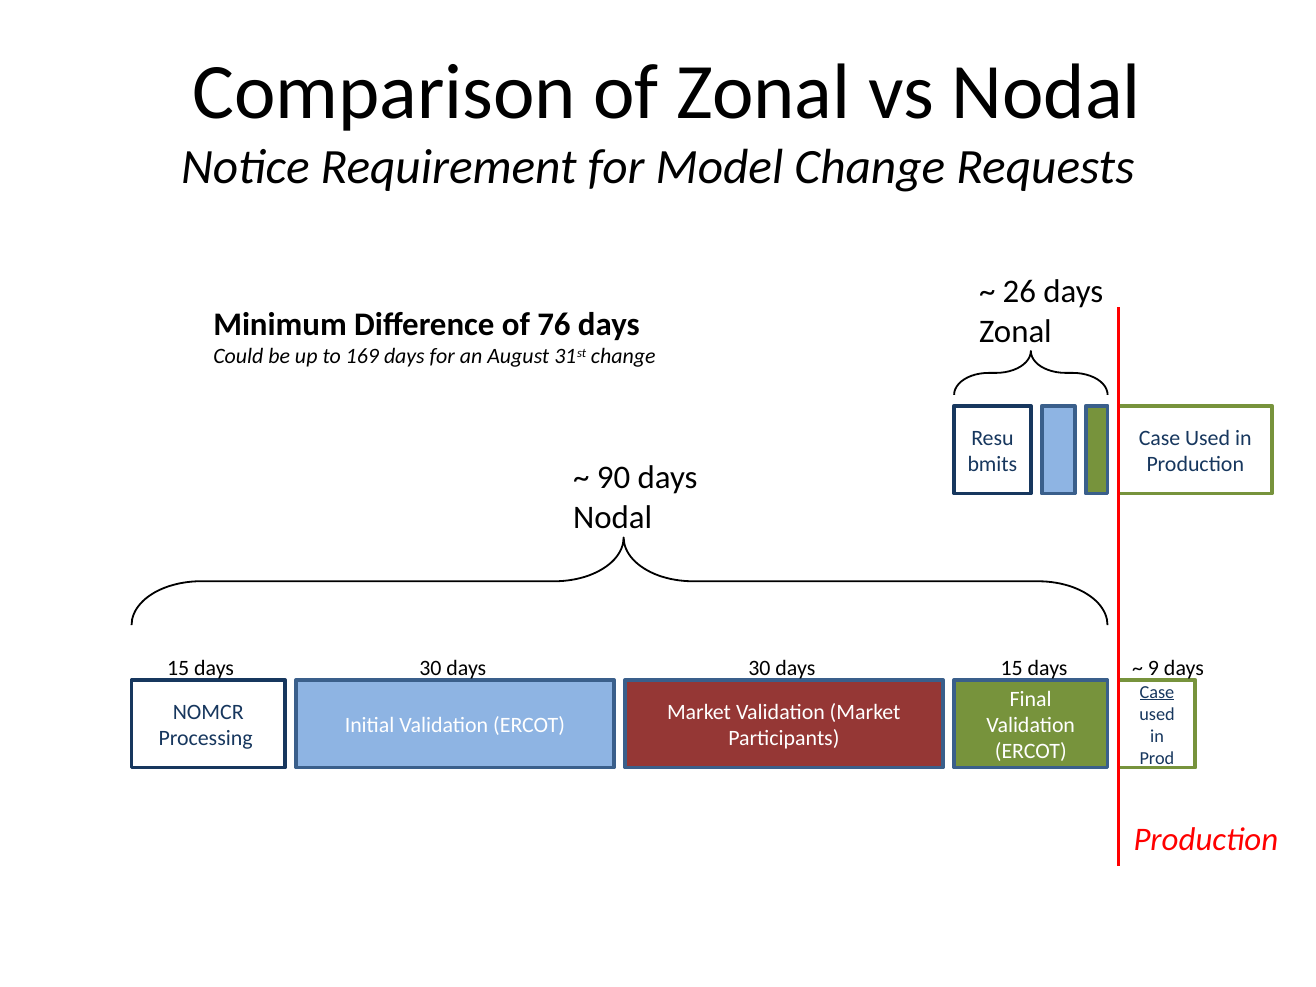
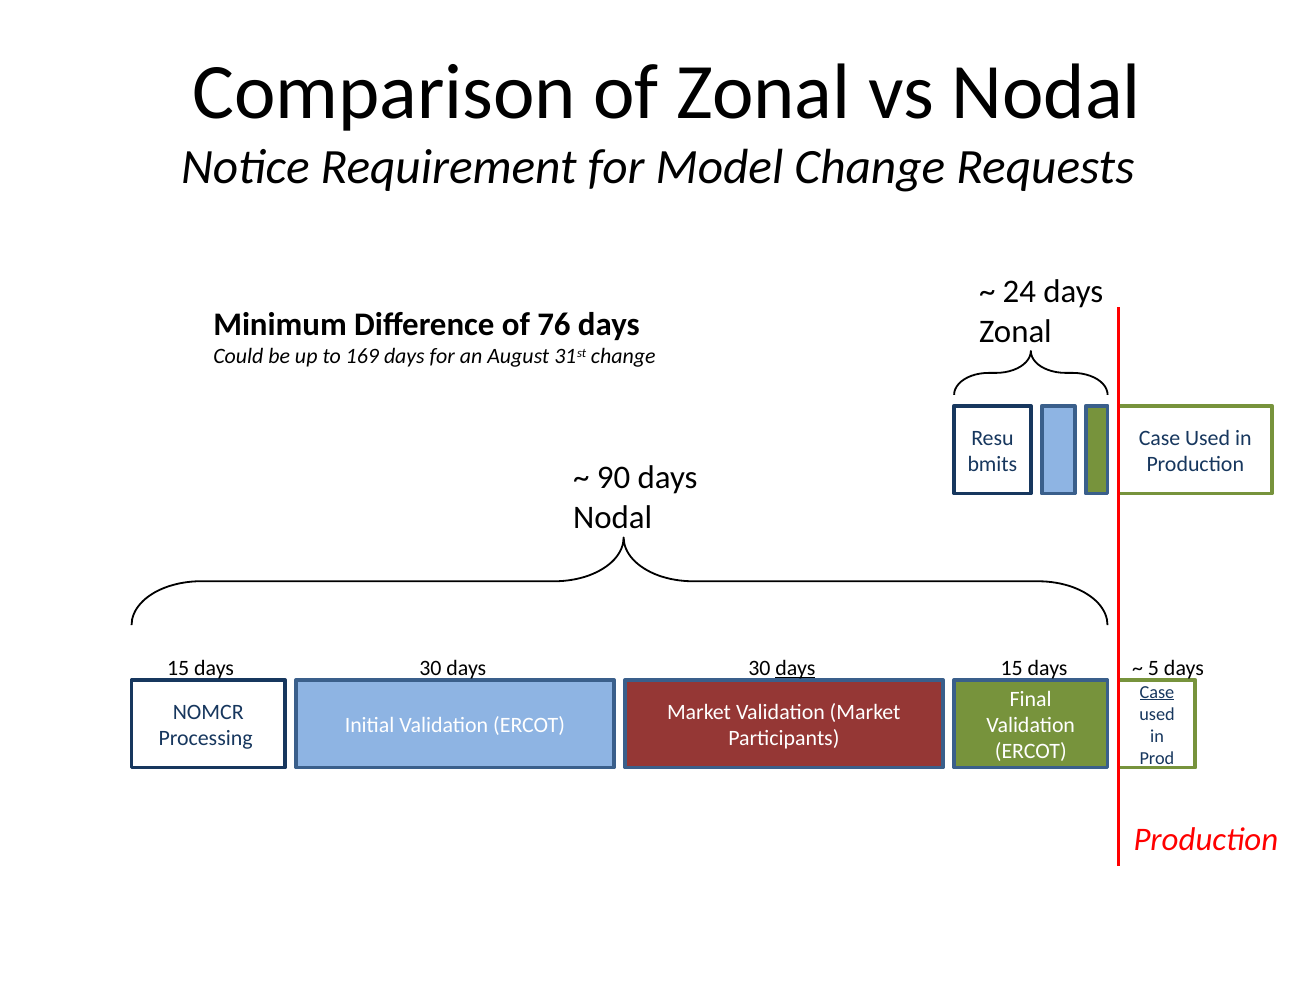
26: 26 -> 24
days at (795, 668) underline: none -> present
9: 9 -> 5
